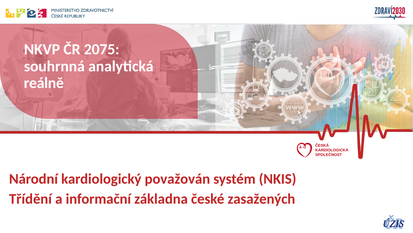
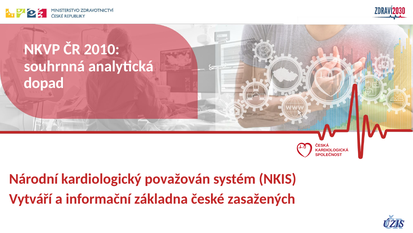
2075: 2075 -> 2010
reálně: reálně -> dopad
Třídění: Třídění -> Vytváří
